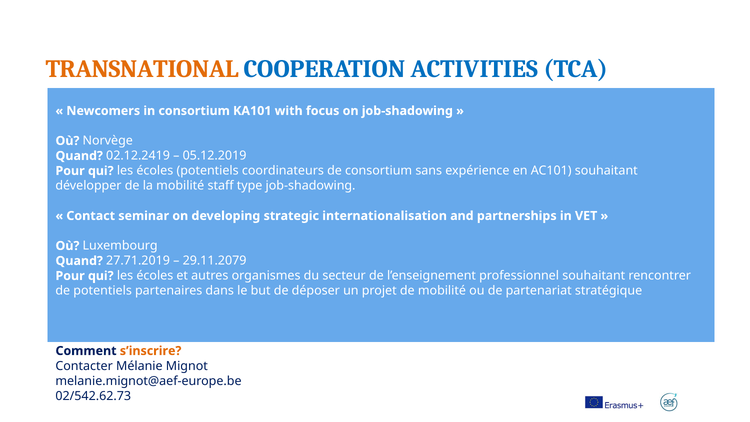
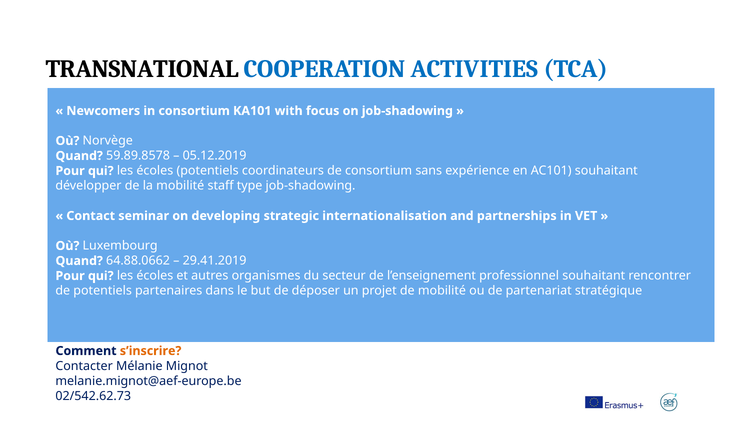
TRANSNATIONAL colour: orange -> black
02.12.2419: 02.12.2419 -> 59.89.8578
27.71.2019: 27.71.2019 -> 64.88.0662
29.11.2079: 29.11.2079 -> 29.41.2019
